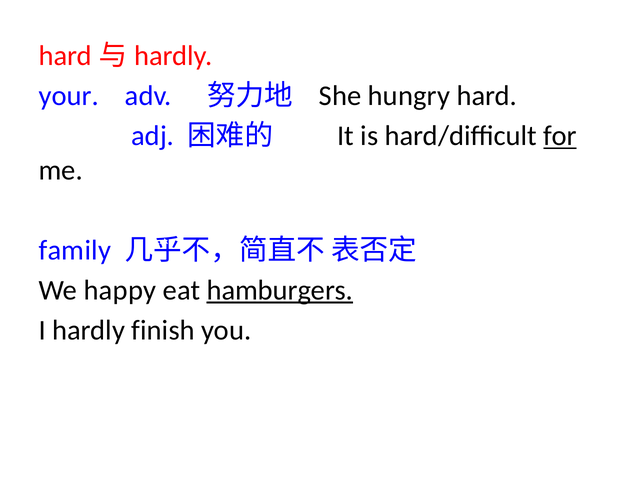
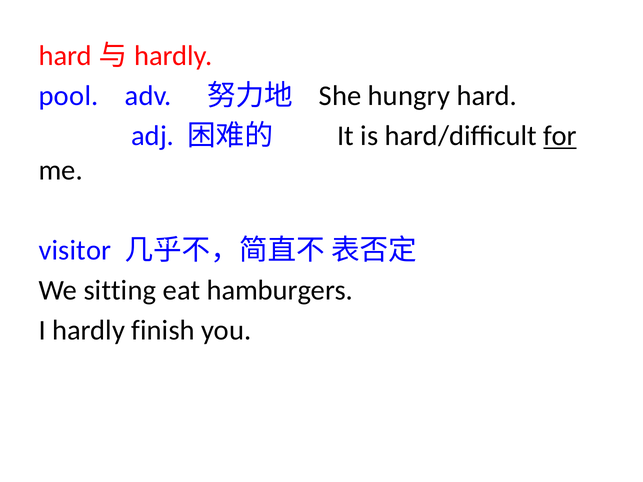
your: your -> pool
family: family -> visitor
happy: happy -> sitting
hamburgers underline: present -> none
